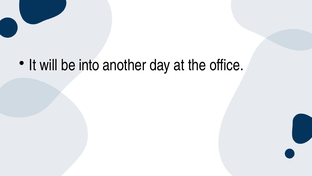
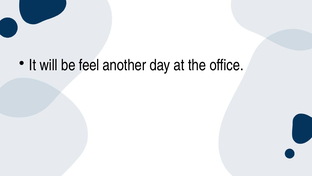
into: into -> feel
